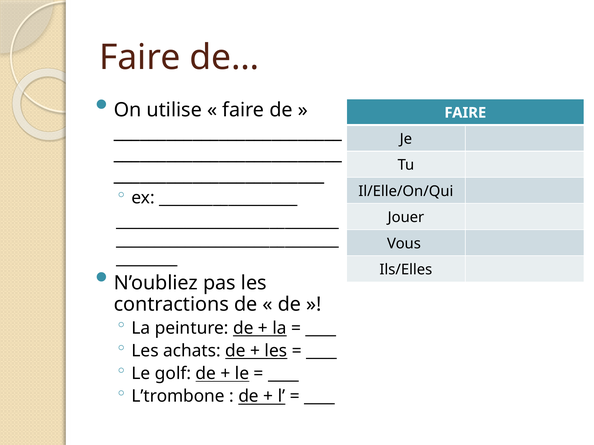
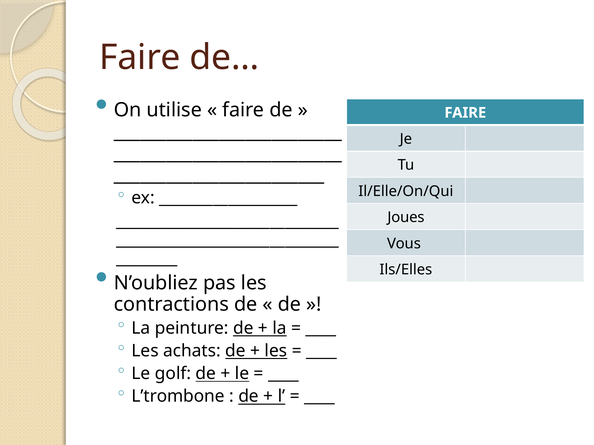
Jouer: Jouer -> Joues
